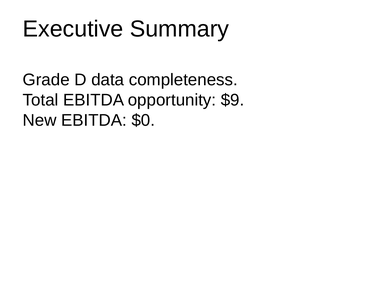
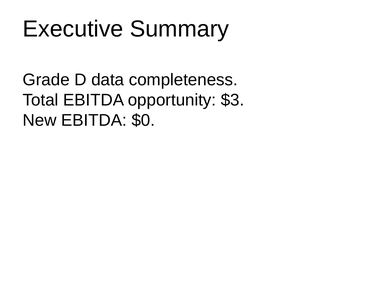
$9: $9 -> $3
